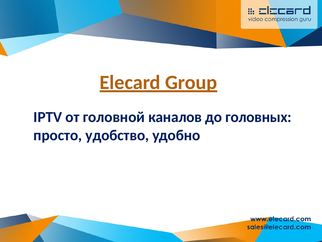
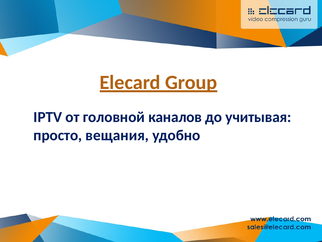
головных: головных -> учитывая
удобство: удобство -> вещания
